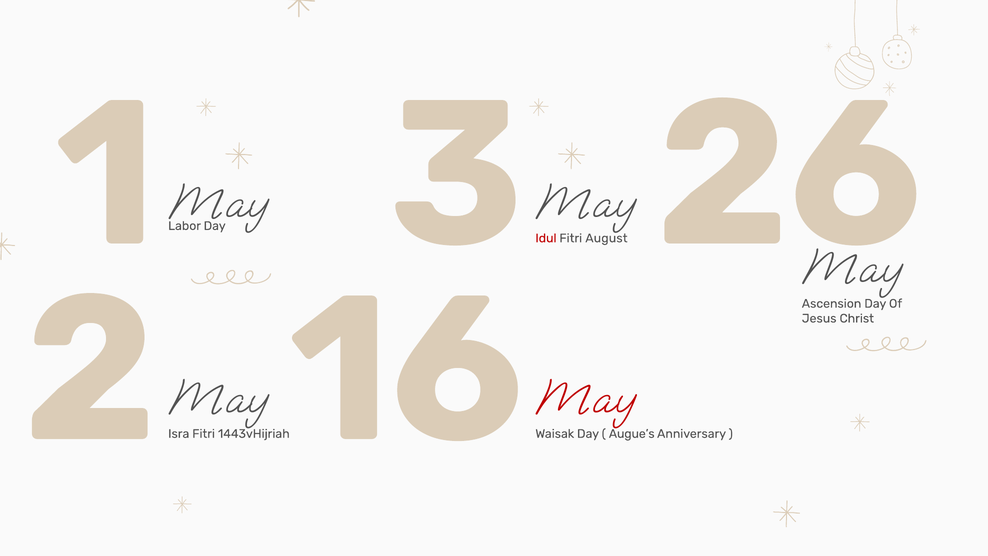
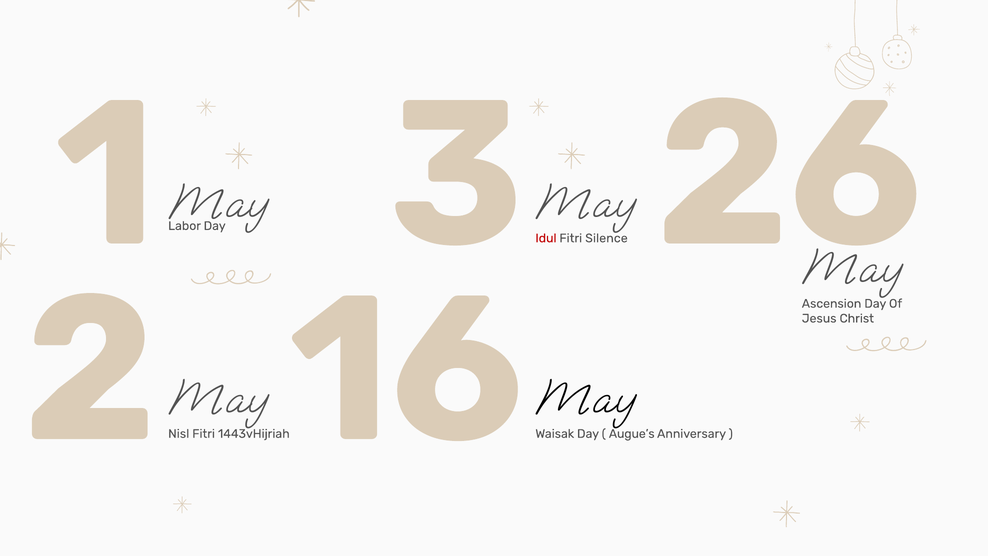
August: August -> Silence
May at (585, 396) colour: red -> black
Isra: Isra -> Nisl
